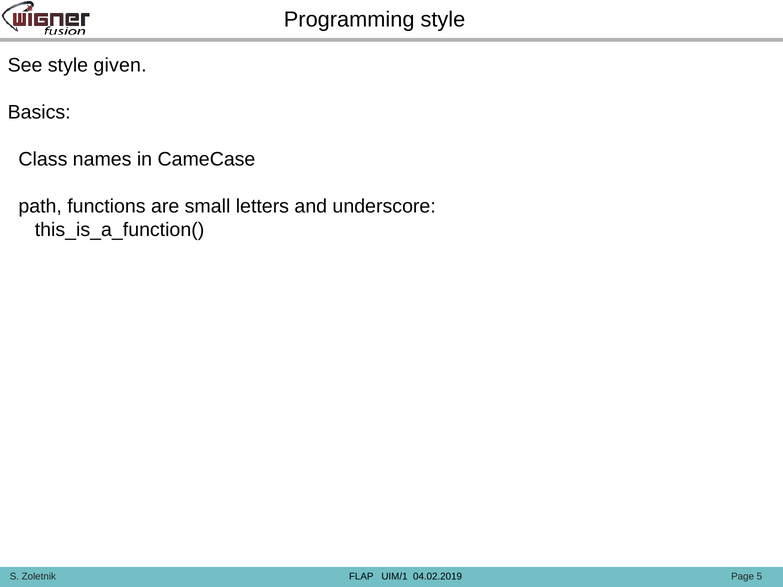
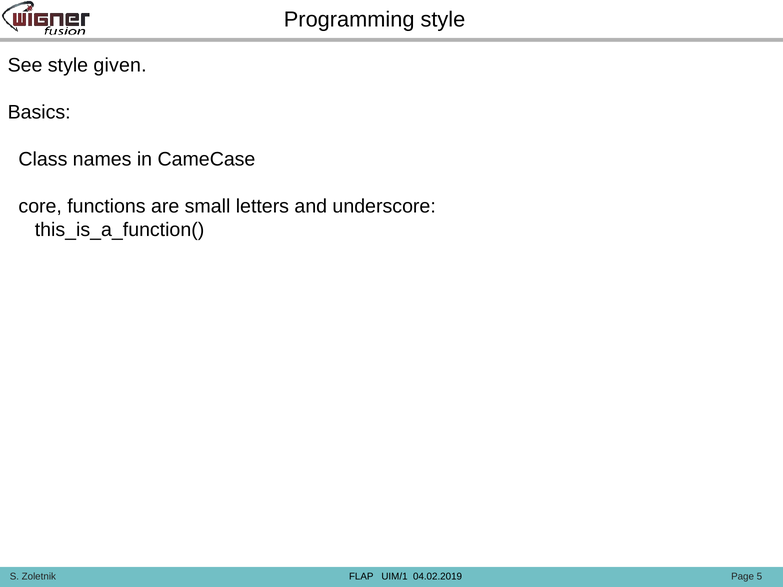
path: path -> core
